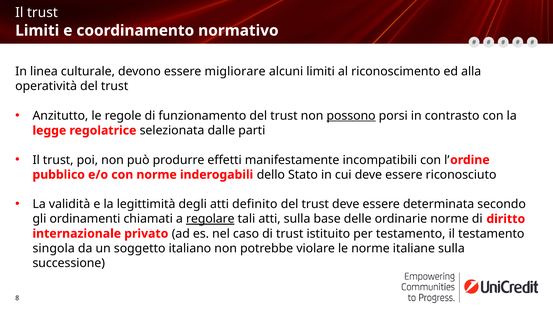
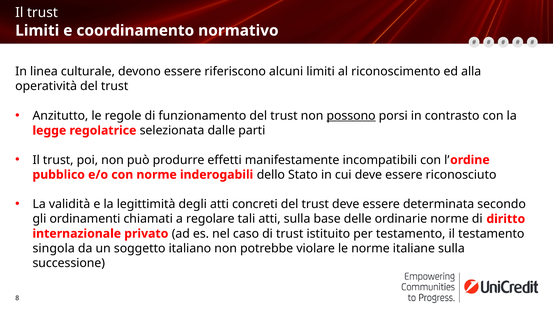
migliorare: migliorare -> riferiscono
definito: definito -> concreti
regolare underline: present -> none
